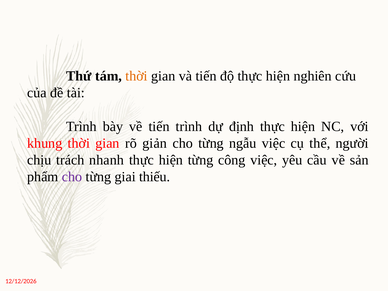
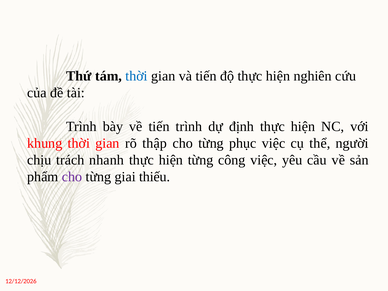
thời at (137, 76) colour: orange -> blue
giản: giản -> thập
ngẫu: ngẫu -> phục
